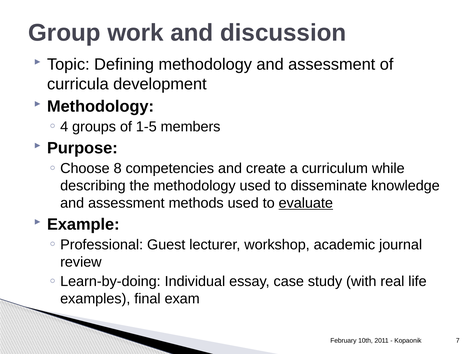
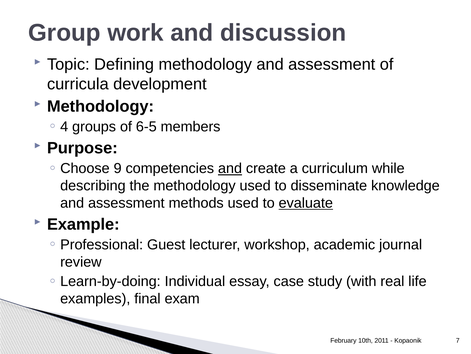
1-5: 1-5 -> 6-5
8: 8 -> 9
and at (230, 168) underline: none -> present
